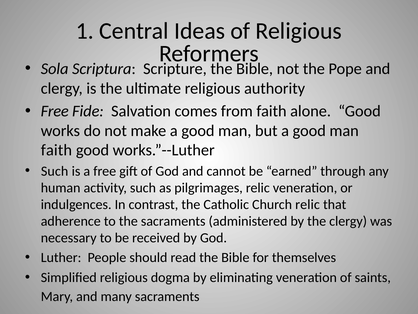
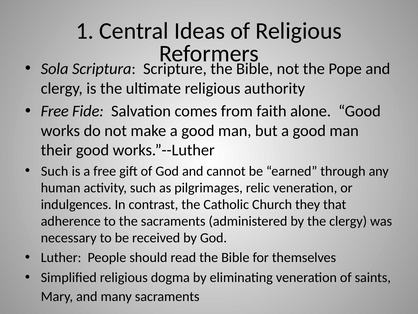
faith at (56, 150): faith -> their
Church relic: relic -> they
